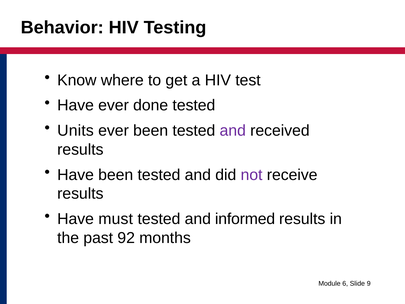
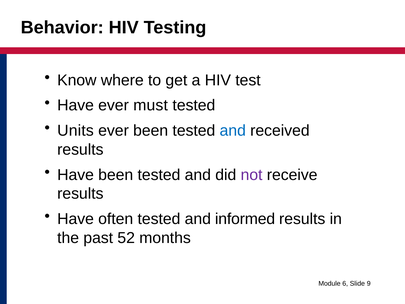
done: done -> must
and at (233, 131) colour: purple -> blue
must: must -> often
92: 92 -> 52
